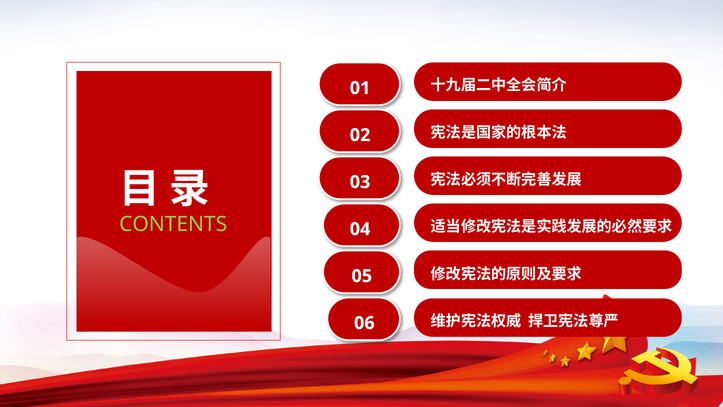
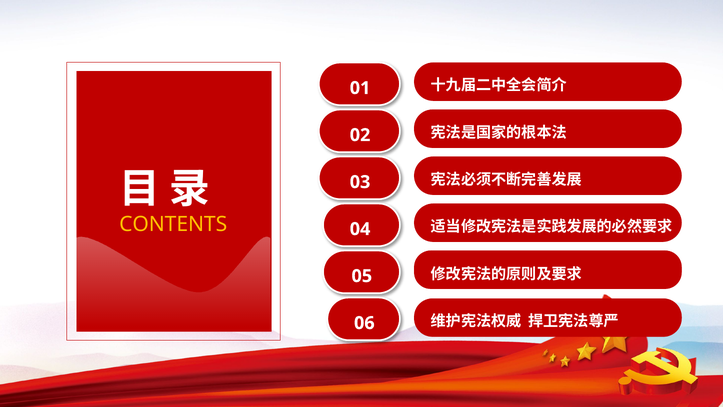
CONTENTS colour: light green -> yellow
